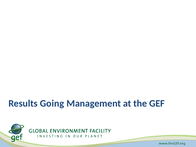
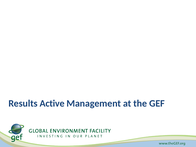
Going: Going -> Active
